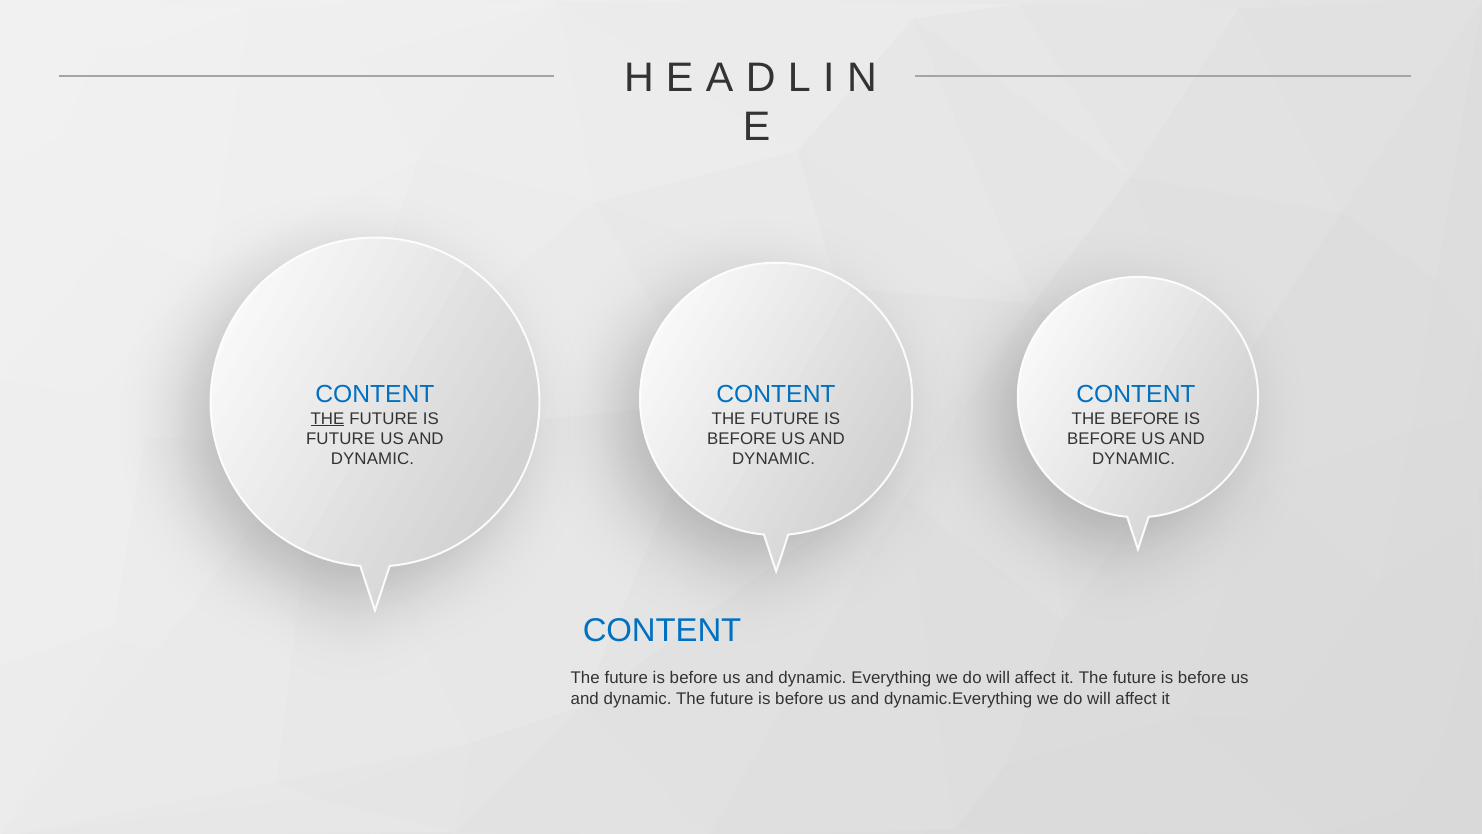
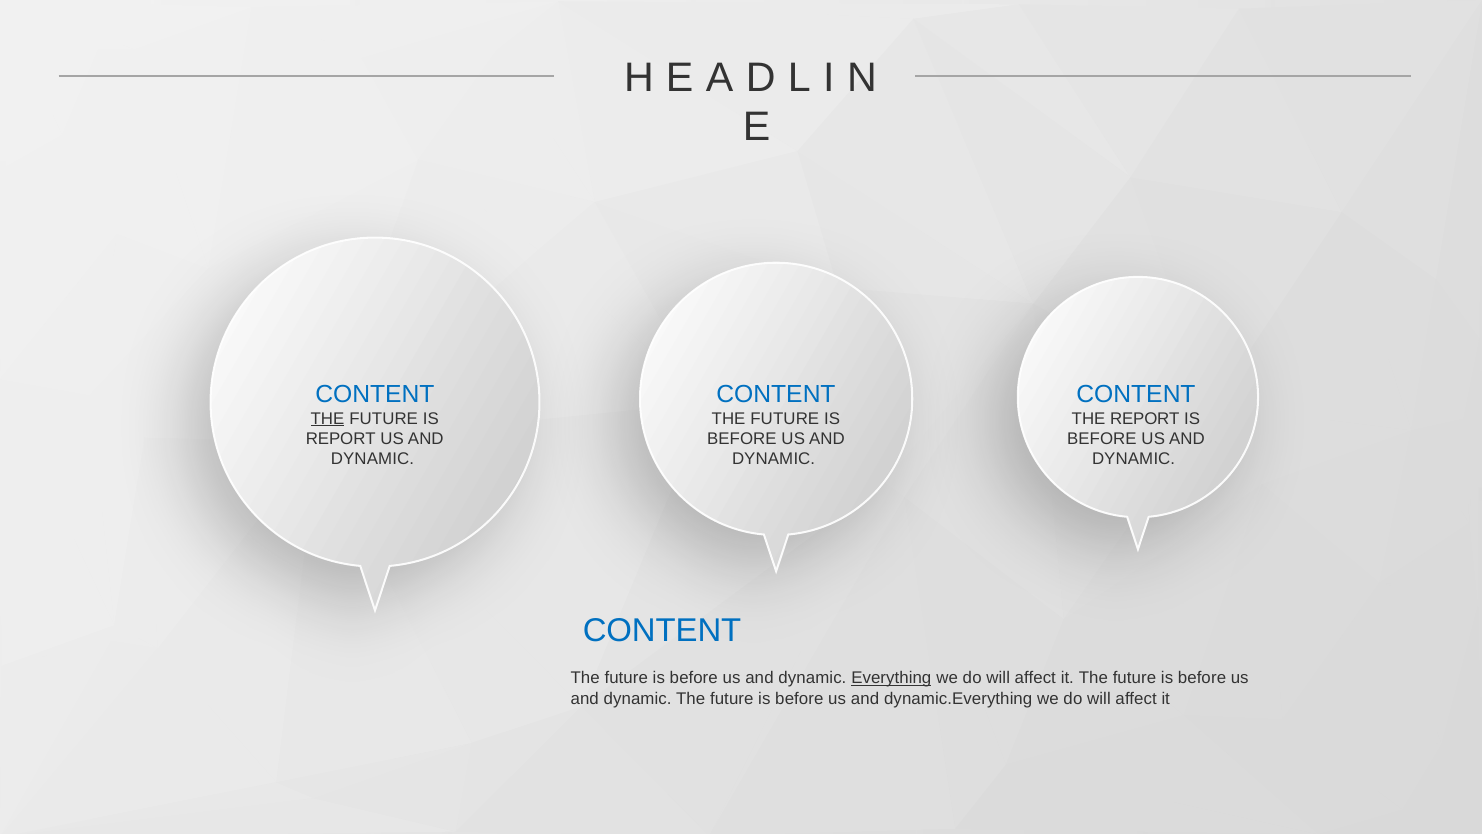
THE BEFORE: BEFORE -> REPORT
FUTURE at (341, 439): FUTURE -> REPORT
Everything underline: none -> present
